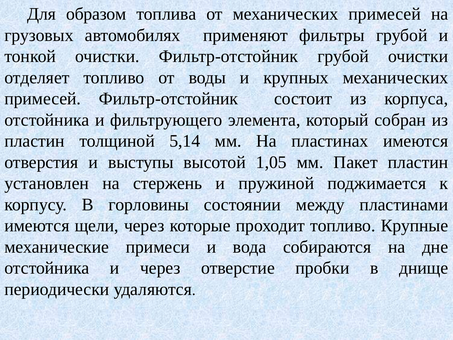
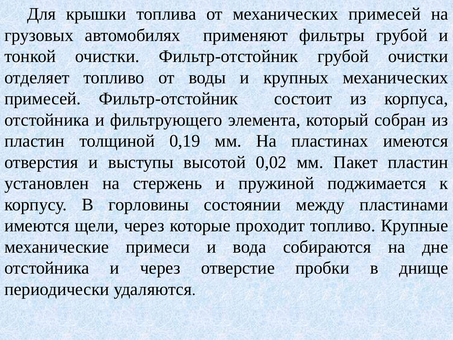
образом: образом -> крышки
5,14: 5,14 -> 0,19
1,05: 1,05 -> 0,02
